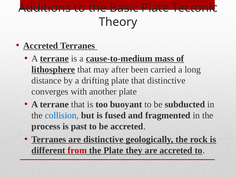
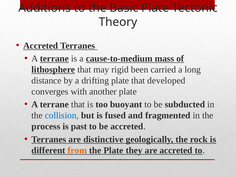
after: after -> rigid
that distinctive: distinctive -> developed
from colour: red -> orange
